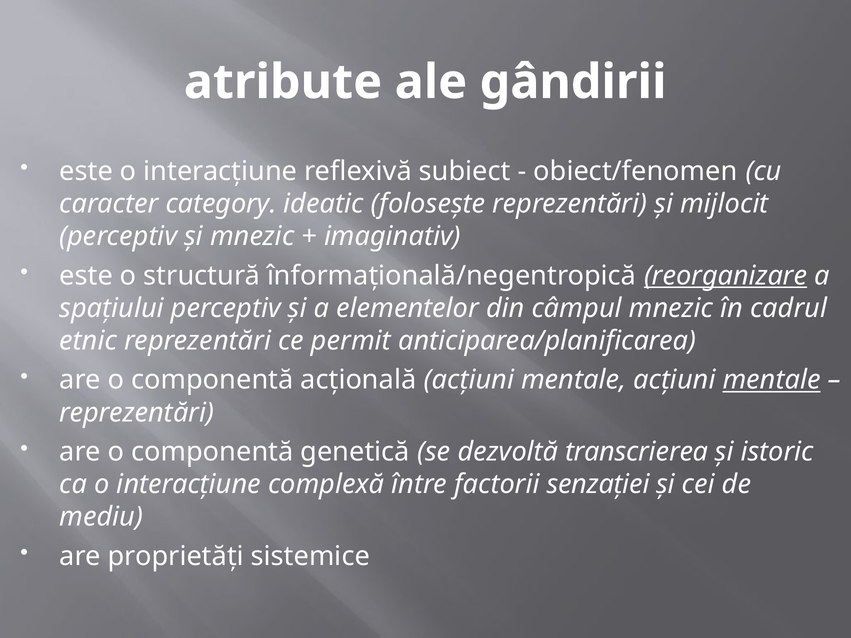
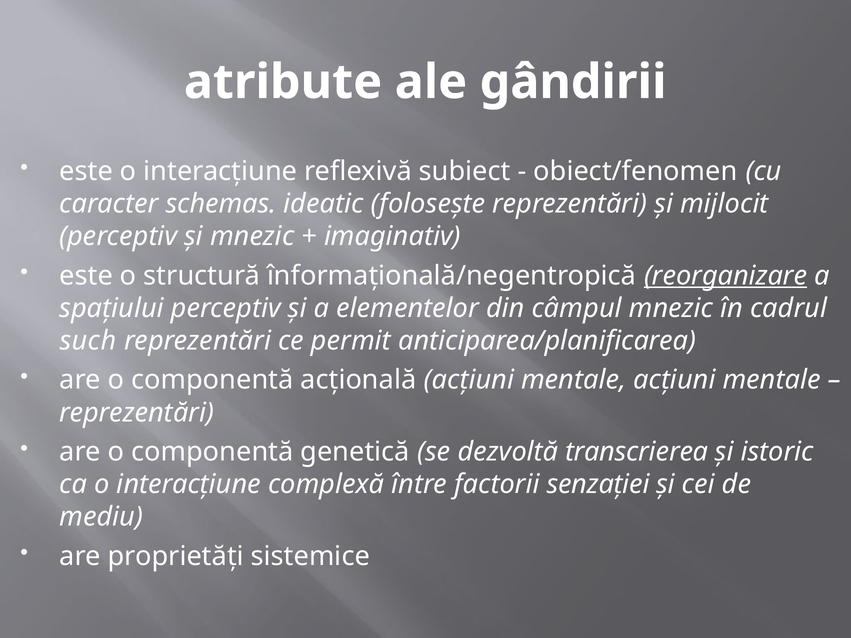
category: category -> schemas
etnic: etnic -> such
mentale at (772, 380) underline: present -> none
